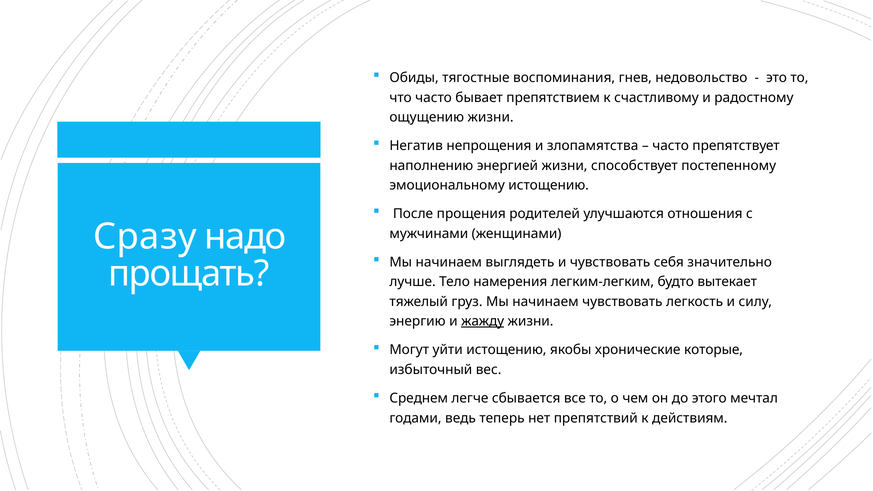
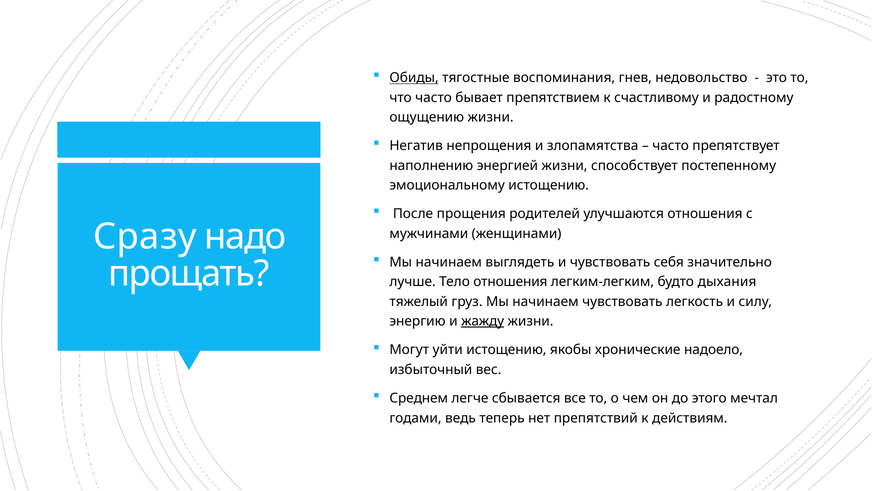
Обиды underline: none -> present
Тело намерения: намерения -> отношения
вытекает: вытекает -> дыхания
которые: которые -> надоело
